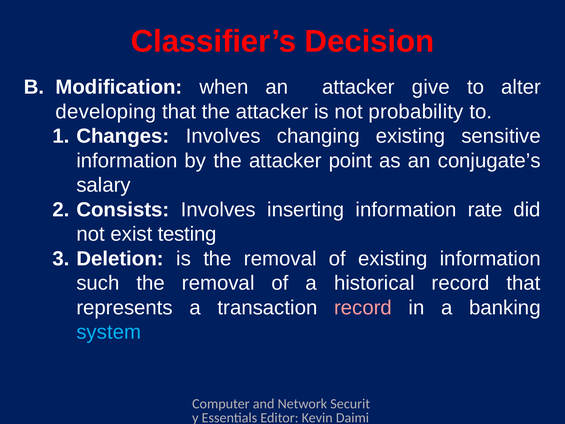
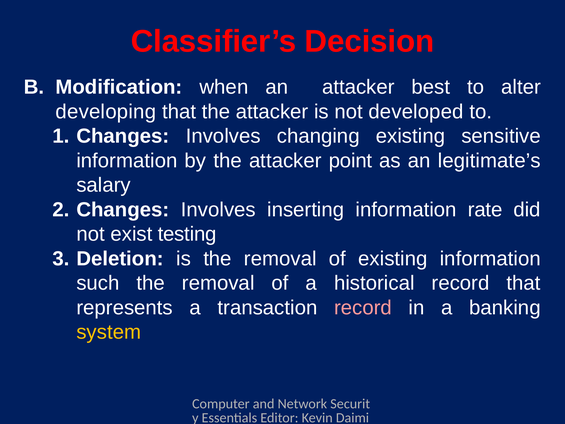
give: give -> best
probability: probability -> developed
conjugate’s: conjugate’s -> legitimate’s
Consists at (123, 210): Consists -> Changes
system colour: light blue -> yellow
